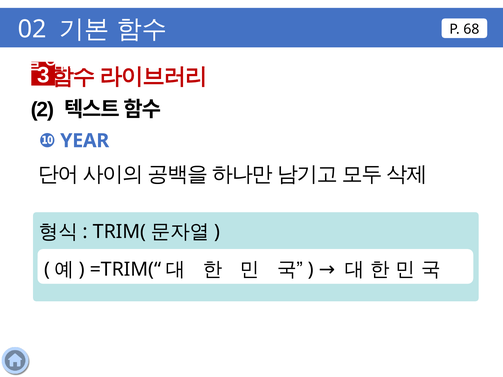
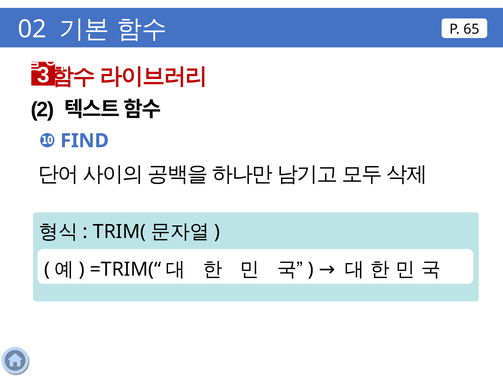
68: 68 -> 65
YEAR: YEAR -> FIND
